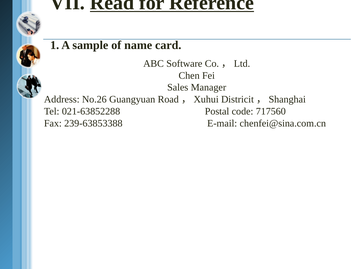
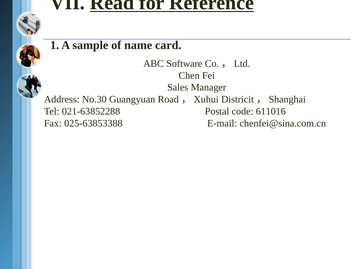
No.26: No.26 -> No.30
717560: 717560 -> 611016
239-63853388: 239-63853388 -> 025-63853388
